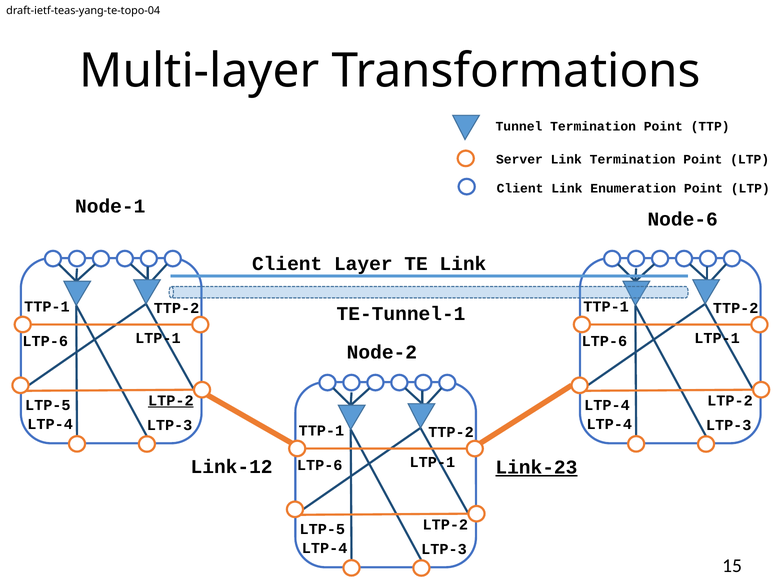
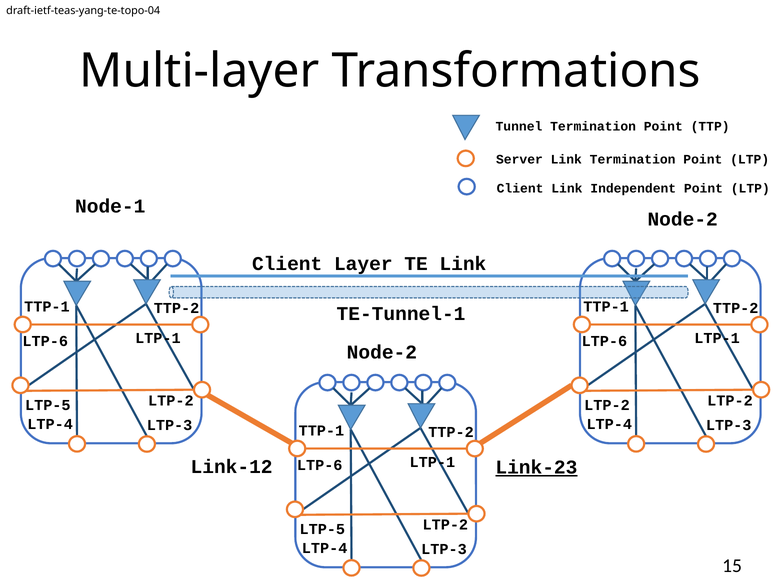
Enumeration: Enumeration -> Independent
Node-6 at (683, 219): Node-6 -> Node-2
LTP-2 at (171, 400) underline: present -> none
LTP-4 at (607, 405): LTP-4 -> LTP-2
